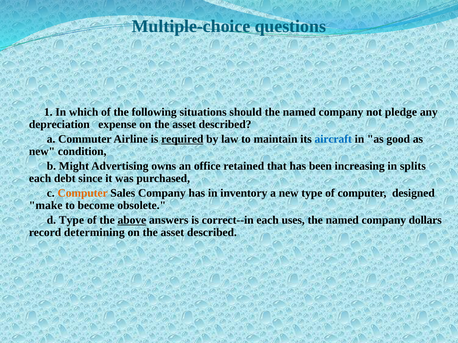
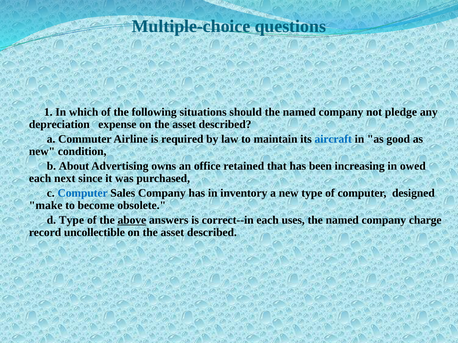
required underline: present -> none
Might: Might -> About
splits: splits -> owed
debt: debt -> next
Computer at (83, 193) colour: orange -> blue
dollars: dollars -> charge
determining: determining -> uncollectible
